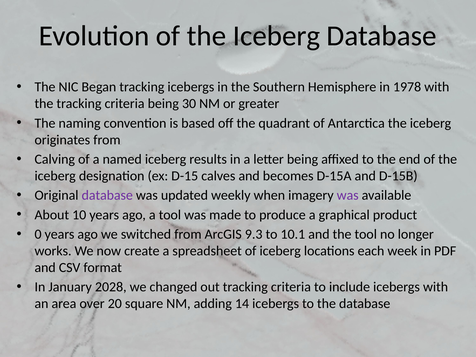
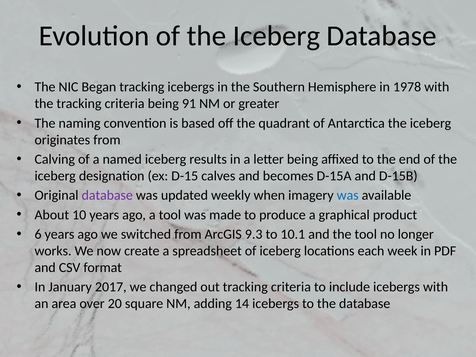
30: 30 -> 91
was at (348, 195) colour: purple -> blue
0: 0 -> 6
2028: 2028 -> 2017
